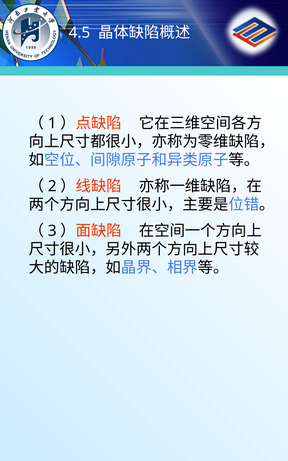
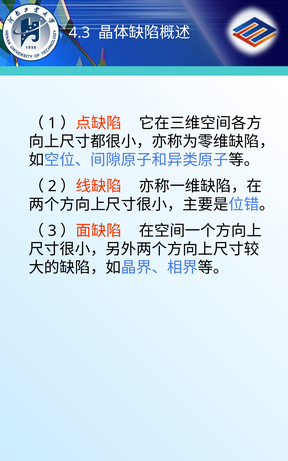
4.5: 4.5 -> 4.3
